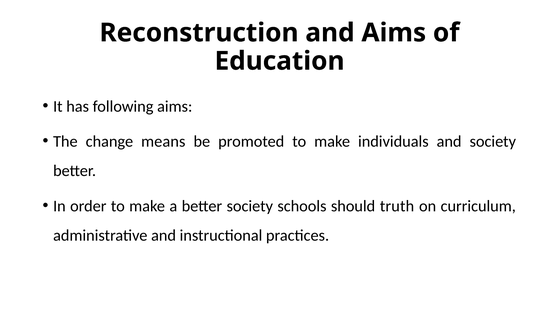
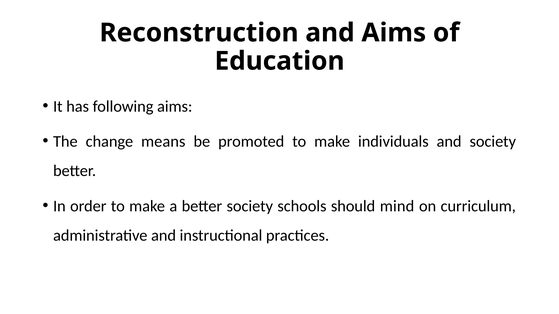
truth: truth -> mind
